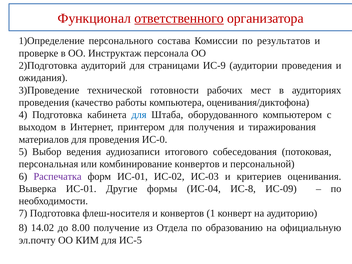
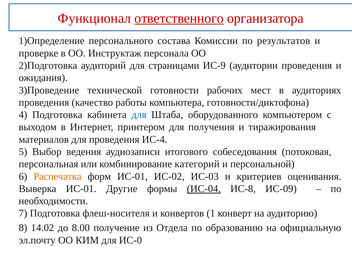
оценивания/диктофона: оценивания/диктофона -> готовности/диктофона
ИС-0: ИС-0 -> ИС-4
комбинирование конвертов: конвертов -> категорий
Распечатка colour: purple -> orange
ИС-04 underline: none -> present
ИС-5: ИС-5 -> ИС-0
